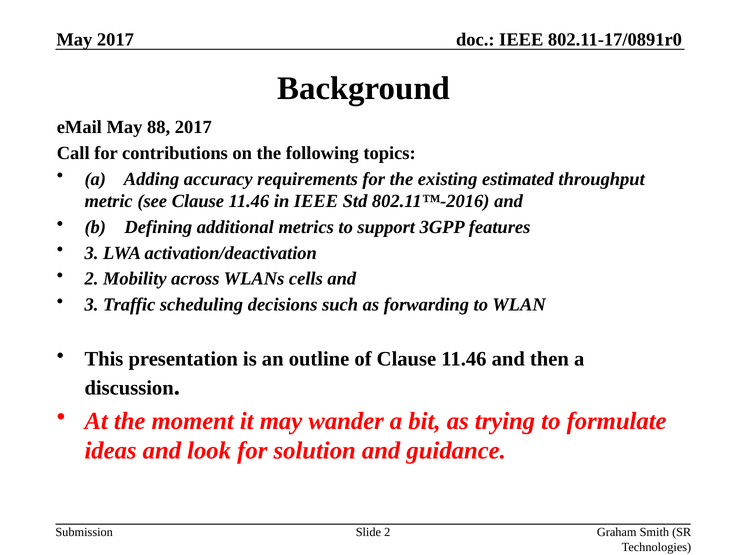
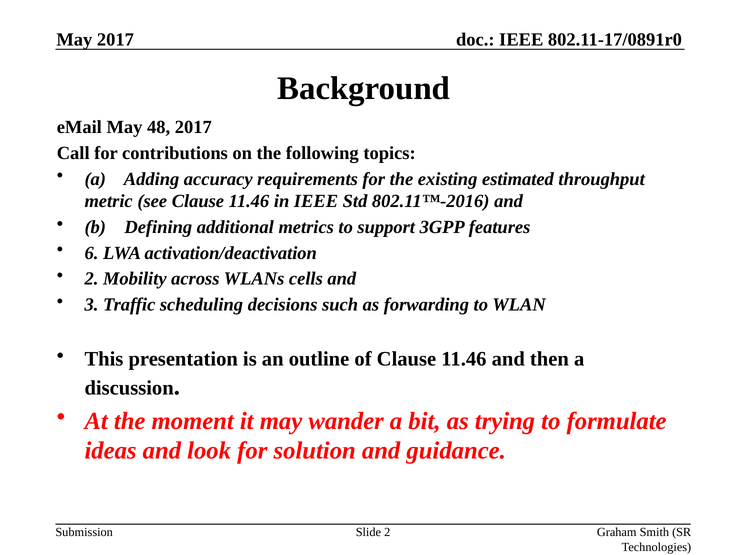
88: 88 -> 48
3 at (91, 253): 3 -> 6
